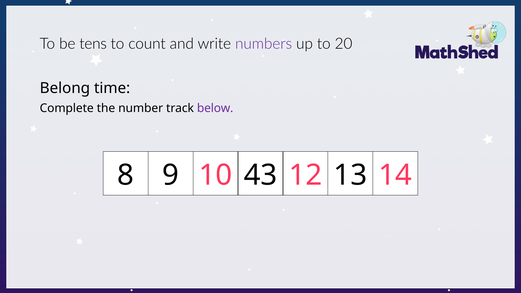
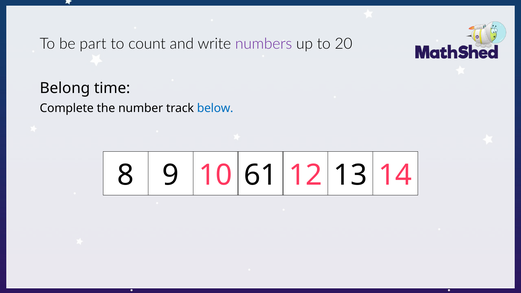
tens: tens -> part
below colour: purple -> blue
43: 43 -> 61
